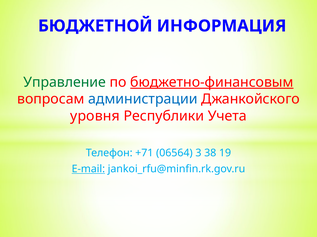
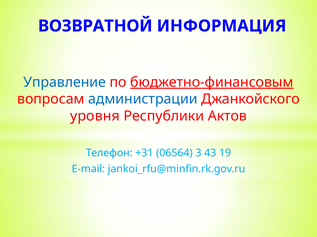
БЮДЖЕТНОЙ: БЮДЖЕТНОЙ -> ВОЗВРАТНОЙ
Управление colour: green -> blue
Учета: Учета -> Актов
+71: +71 -> +31
38: 38 -> 43
Е-mail underline: present -> none
